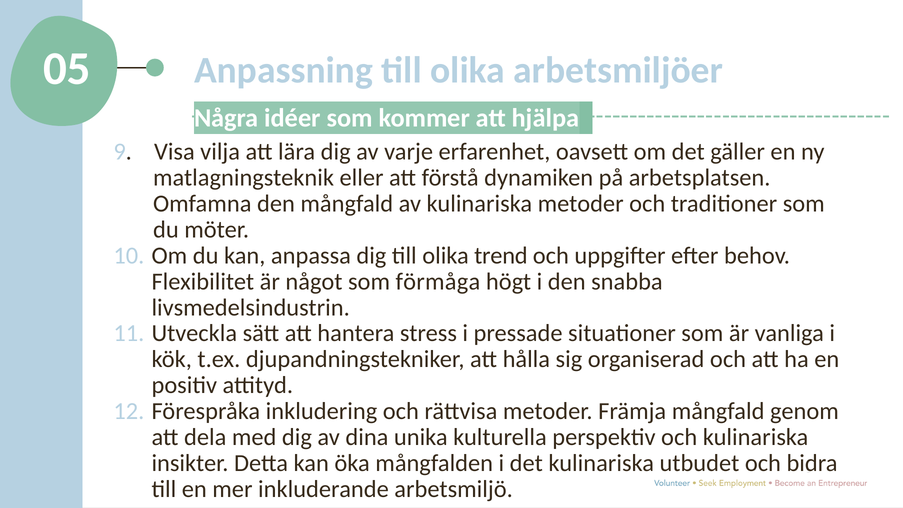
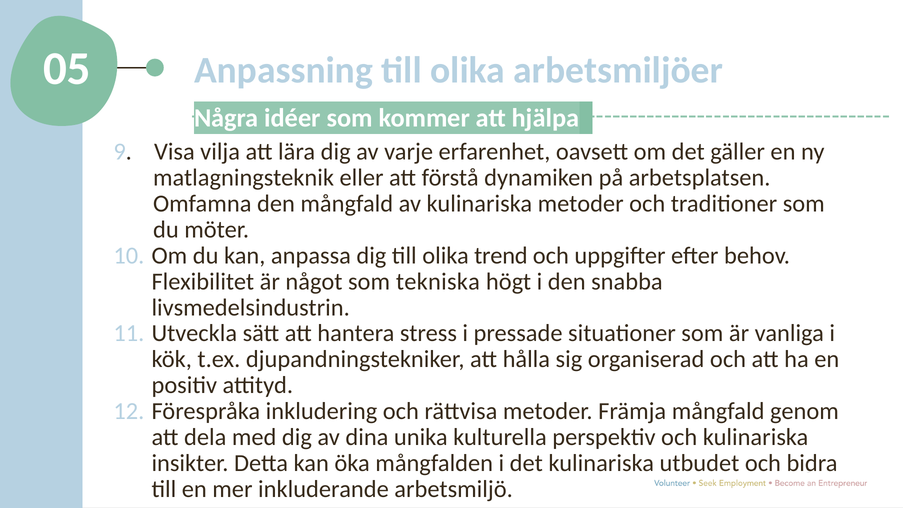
förmåga: förmåga -> tekniska
